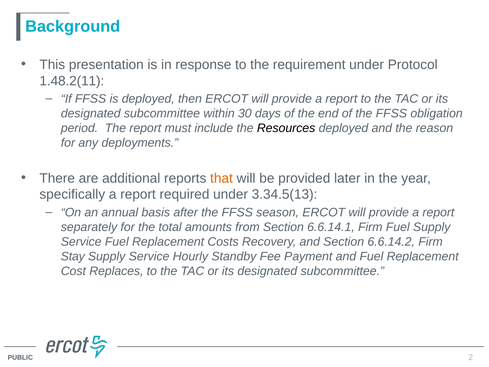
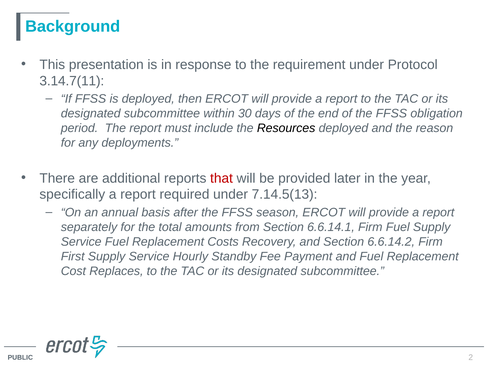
1.48.2(11: 1.48.2(11 -> 3.14.7(11
that colour: orange -> red
3.34.5(13: 3.34.5(13 -> 7.14.5(13
Stay: Stay -> First
